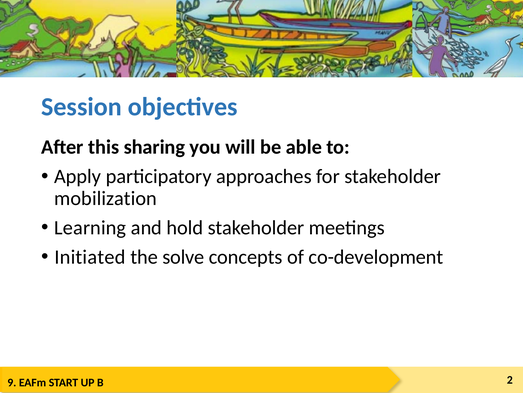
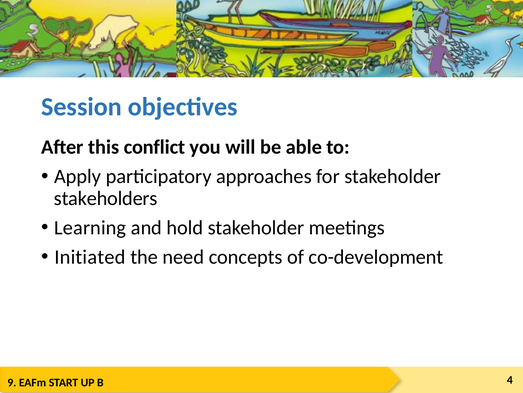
sharing: sharing -> conflict
mobilization: mobilization -> stakeholders
solve: solve -> need
2: 2 -> 4
